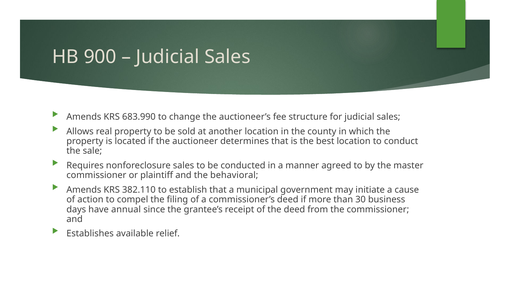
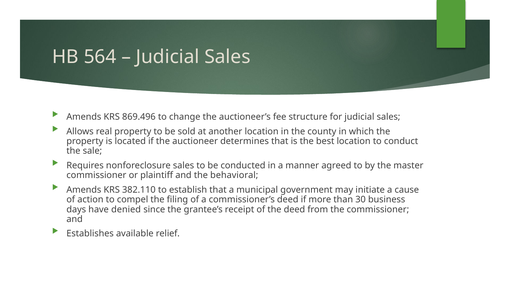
900: 900 -> 564
683.990: 683.990 -> 869.496
annual: annual -> denied
